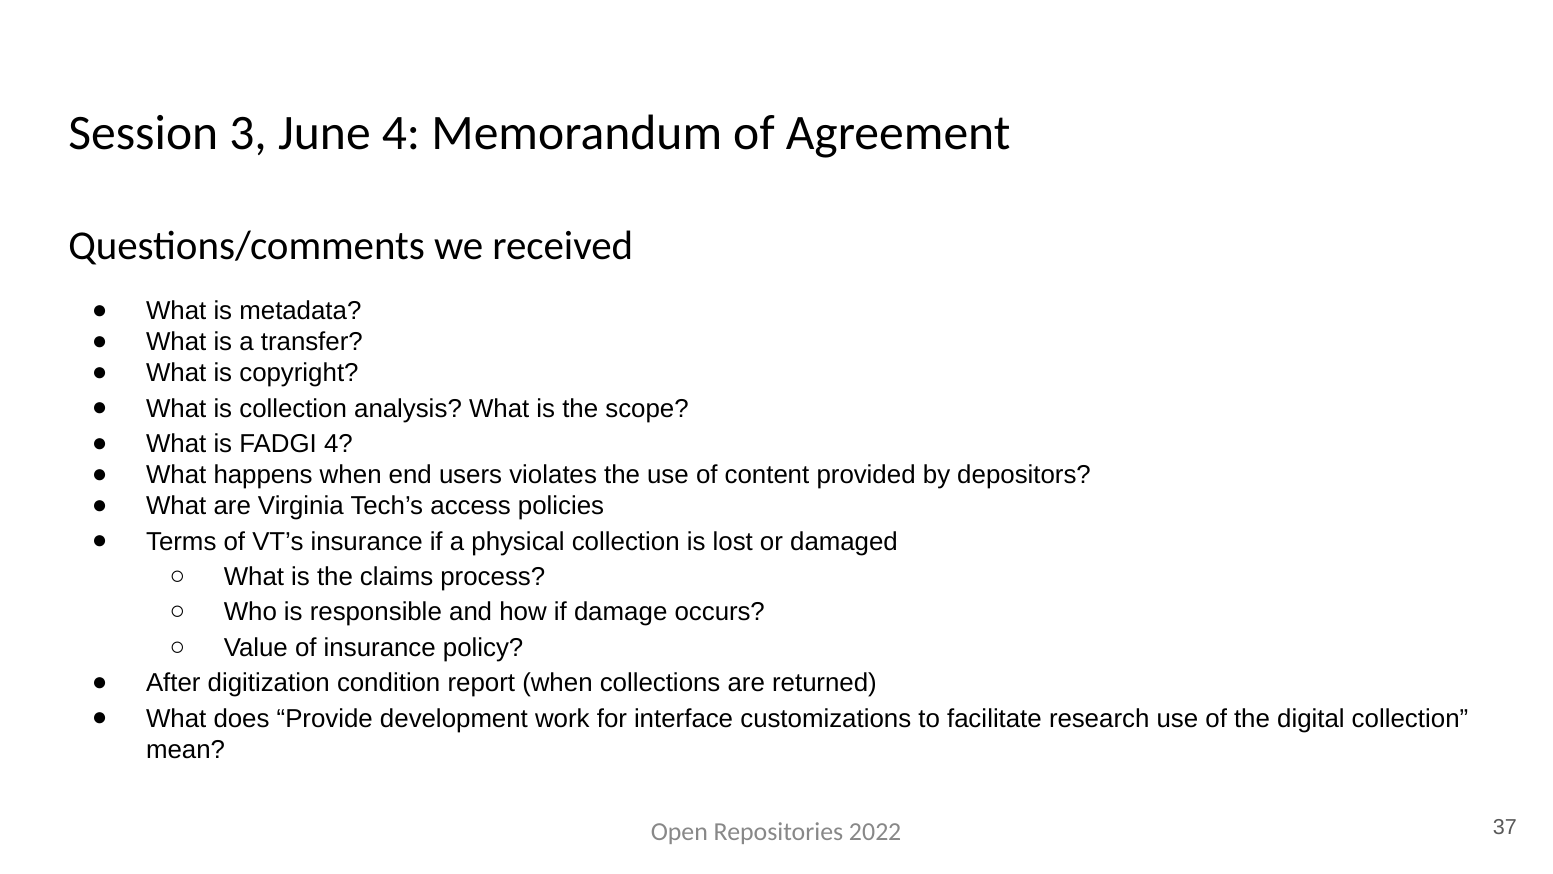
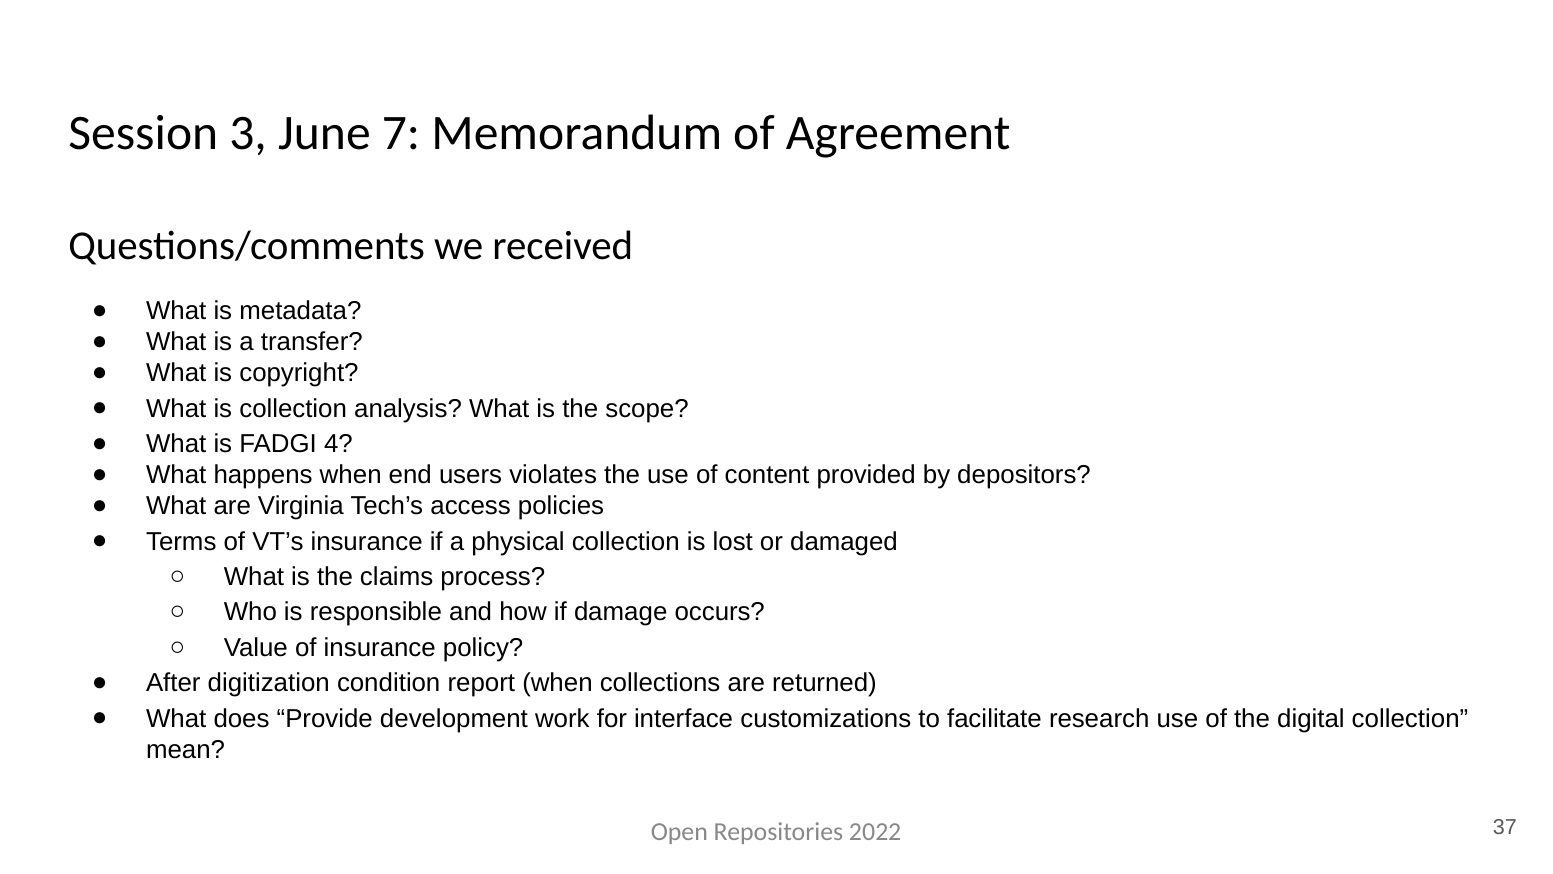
June 4: 4 -> 7
